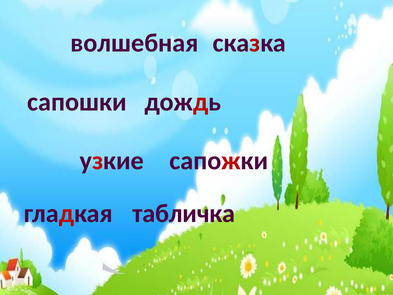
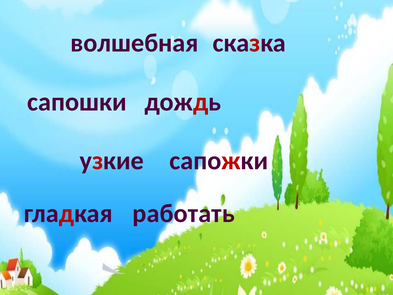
табличка: табличка -> работать
